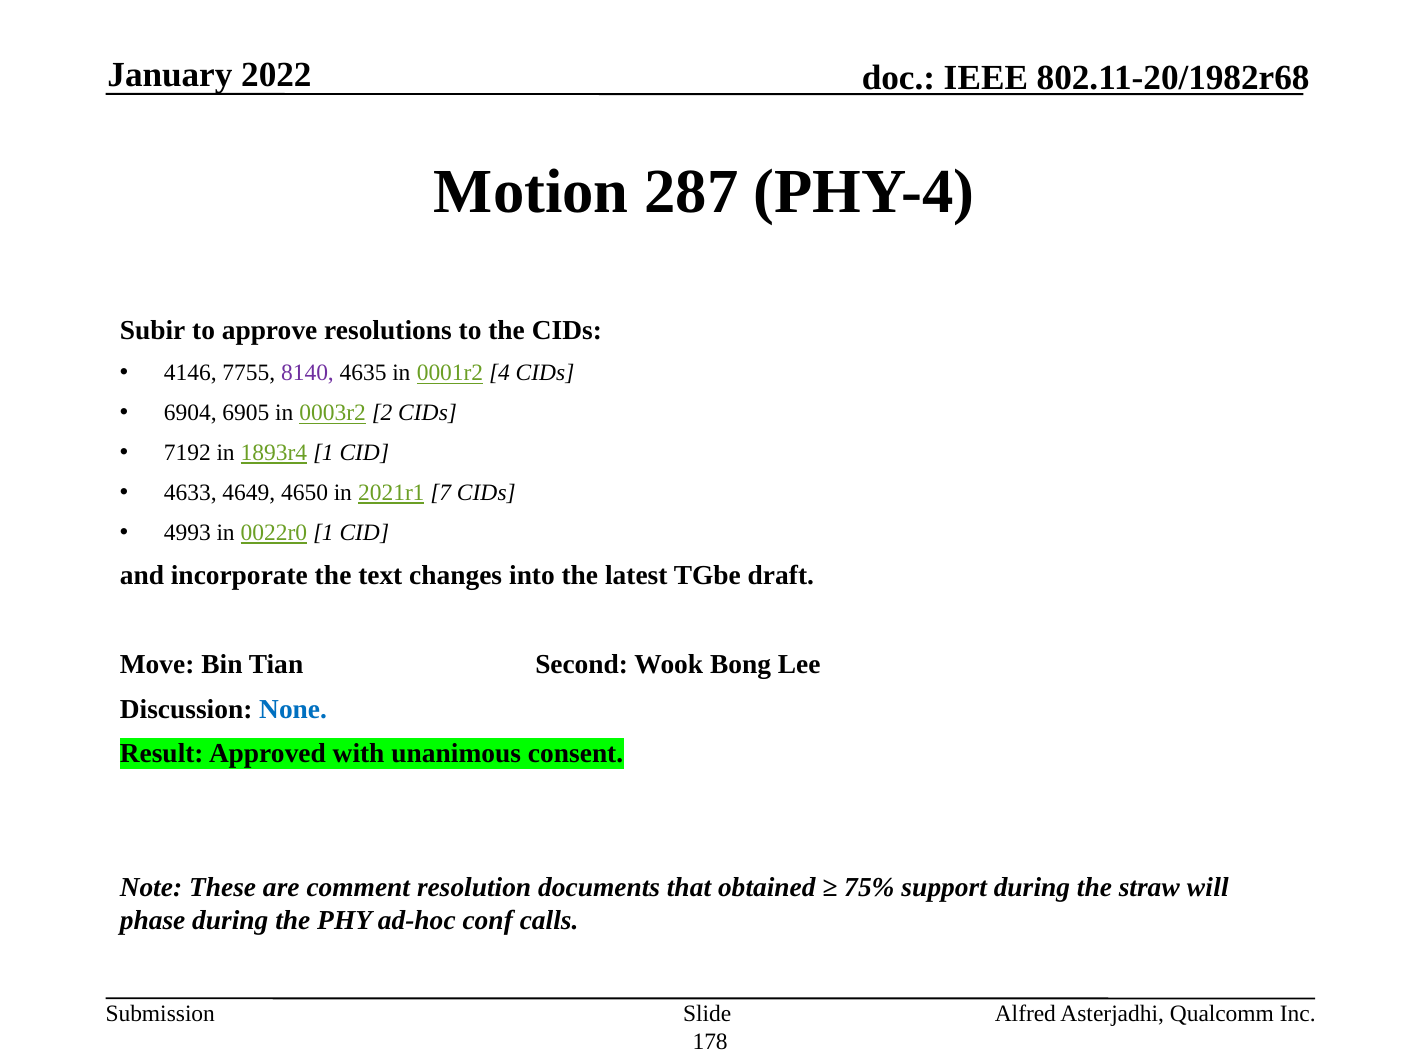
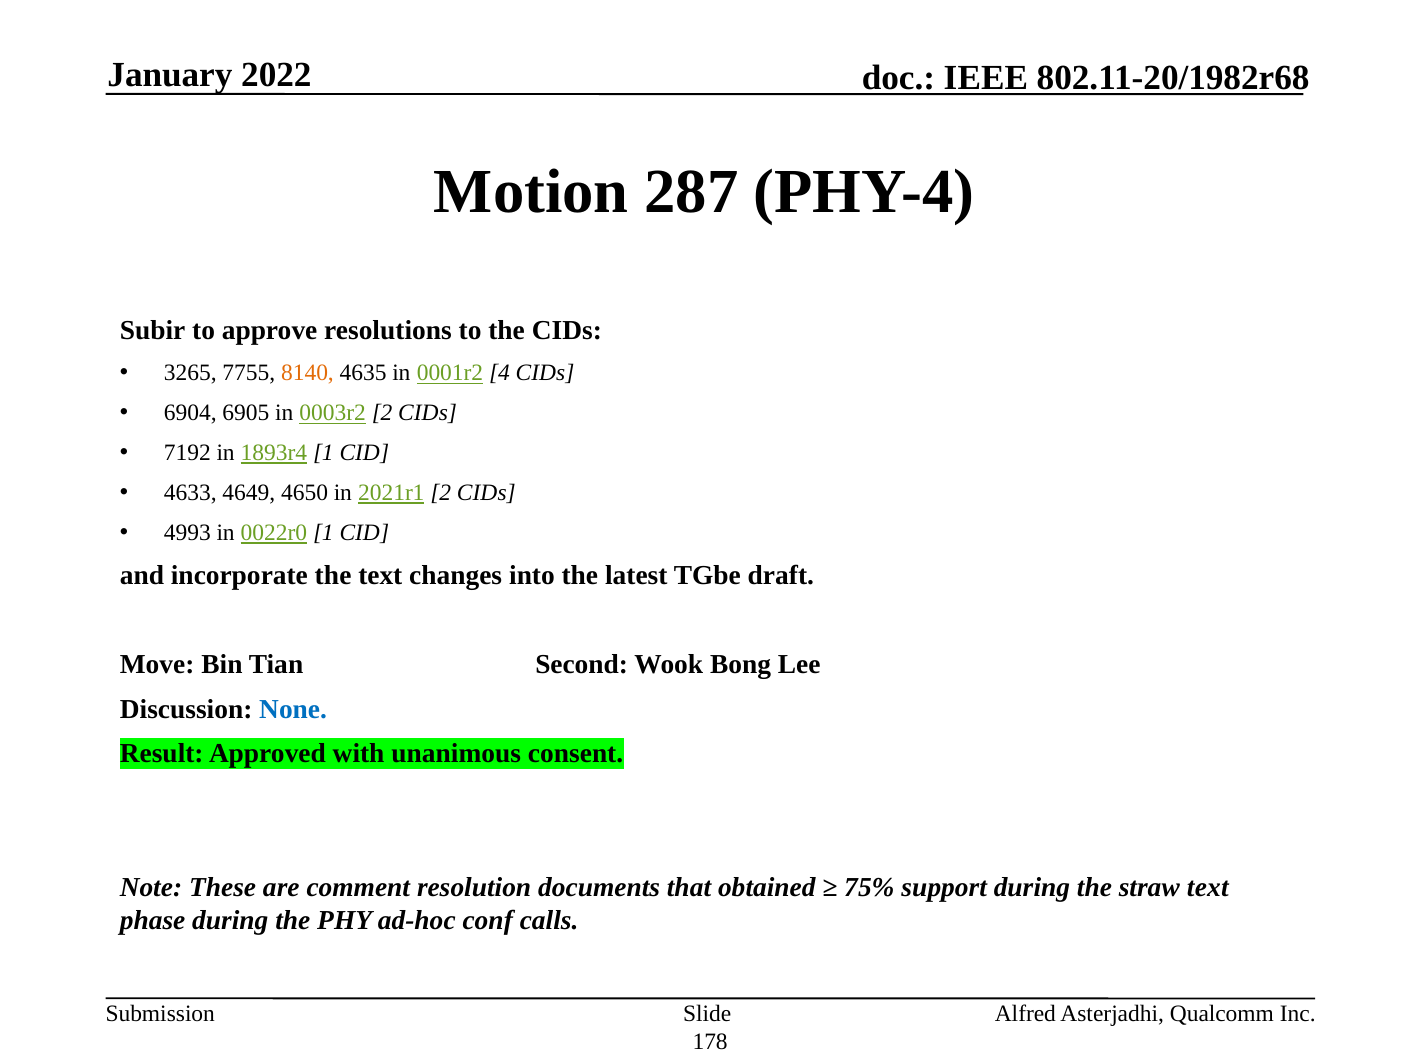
4146: 4146 -> 3265
8140 colour: purple -> orange
2021r1 7: 7 -> 2
straw will: will -> text
